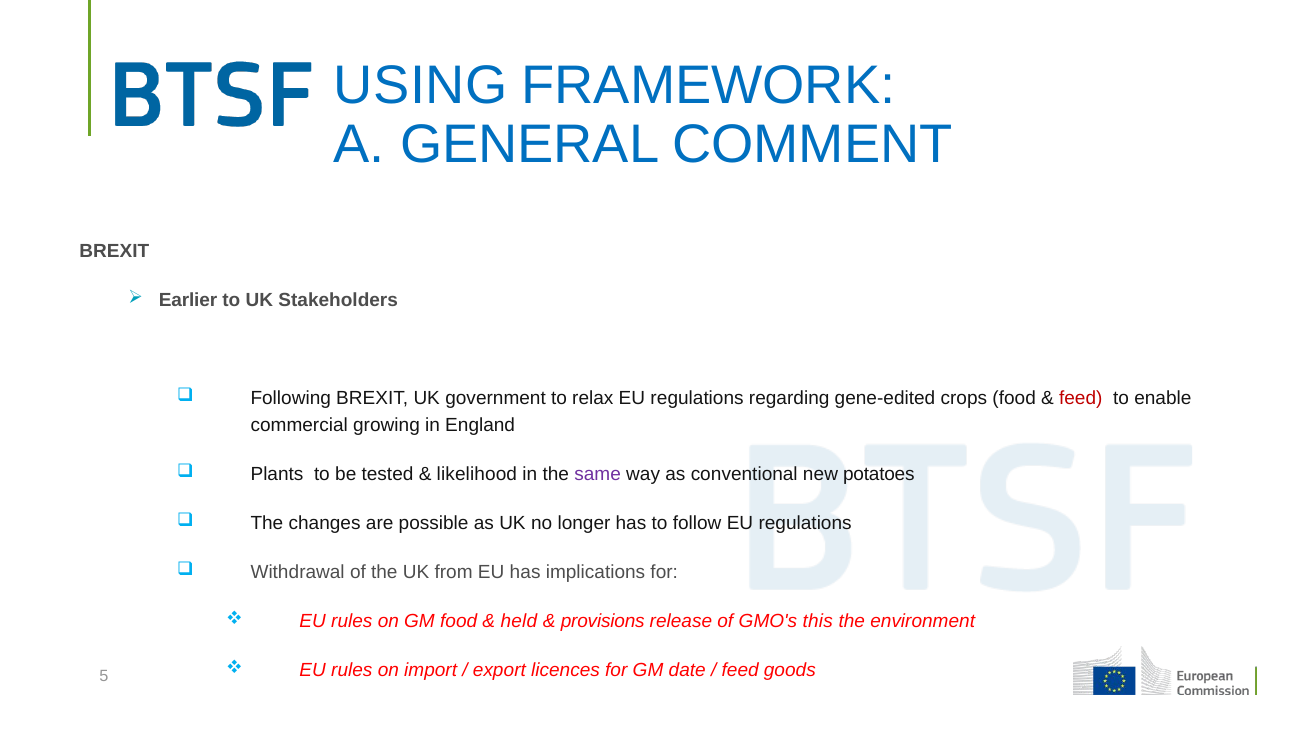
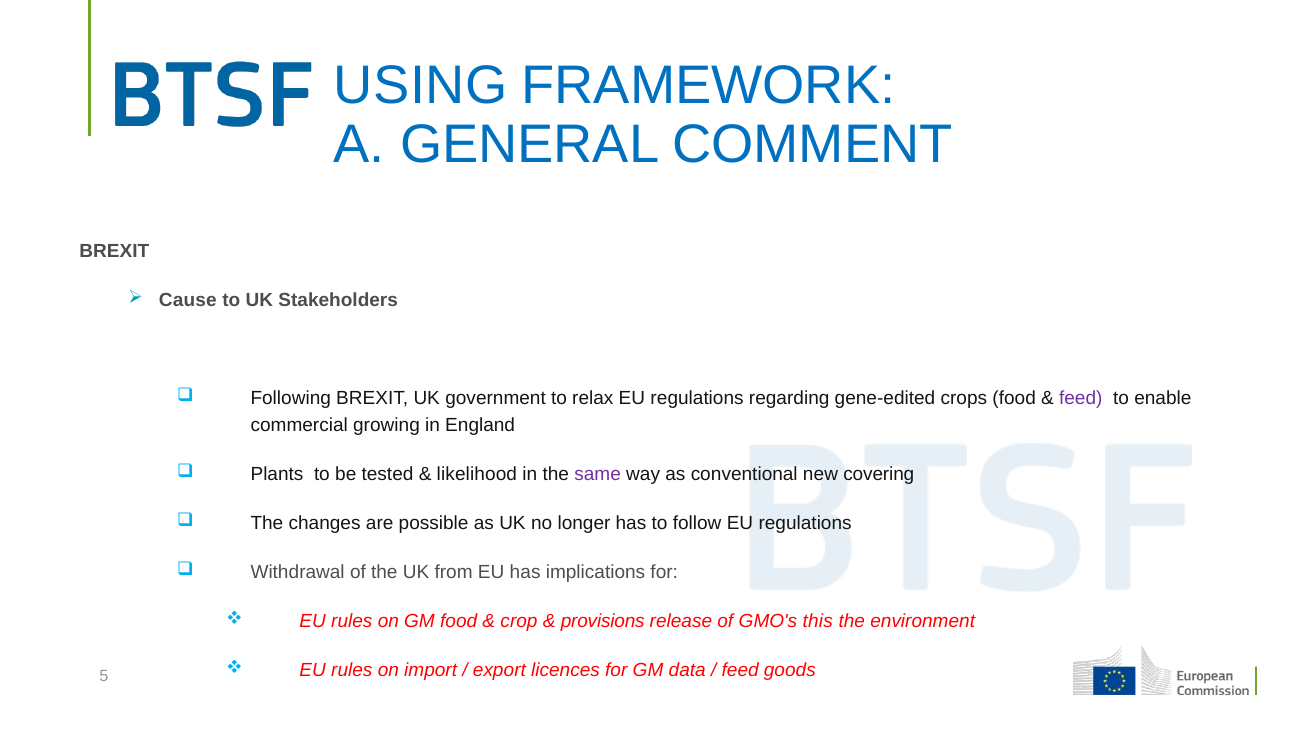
Earlier: Earlier -> Cause
feed at (1081, 398) colour: red -> purple
potatoes: potatoes -> covering
held: held -> crop
date: date -> data
